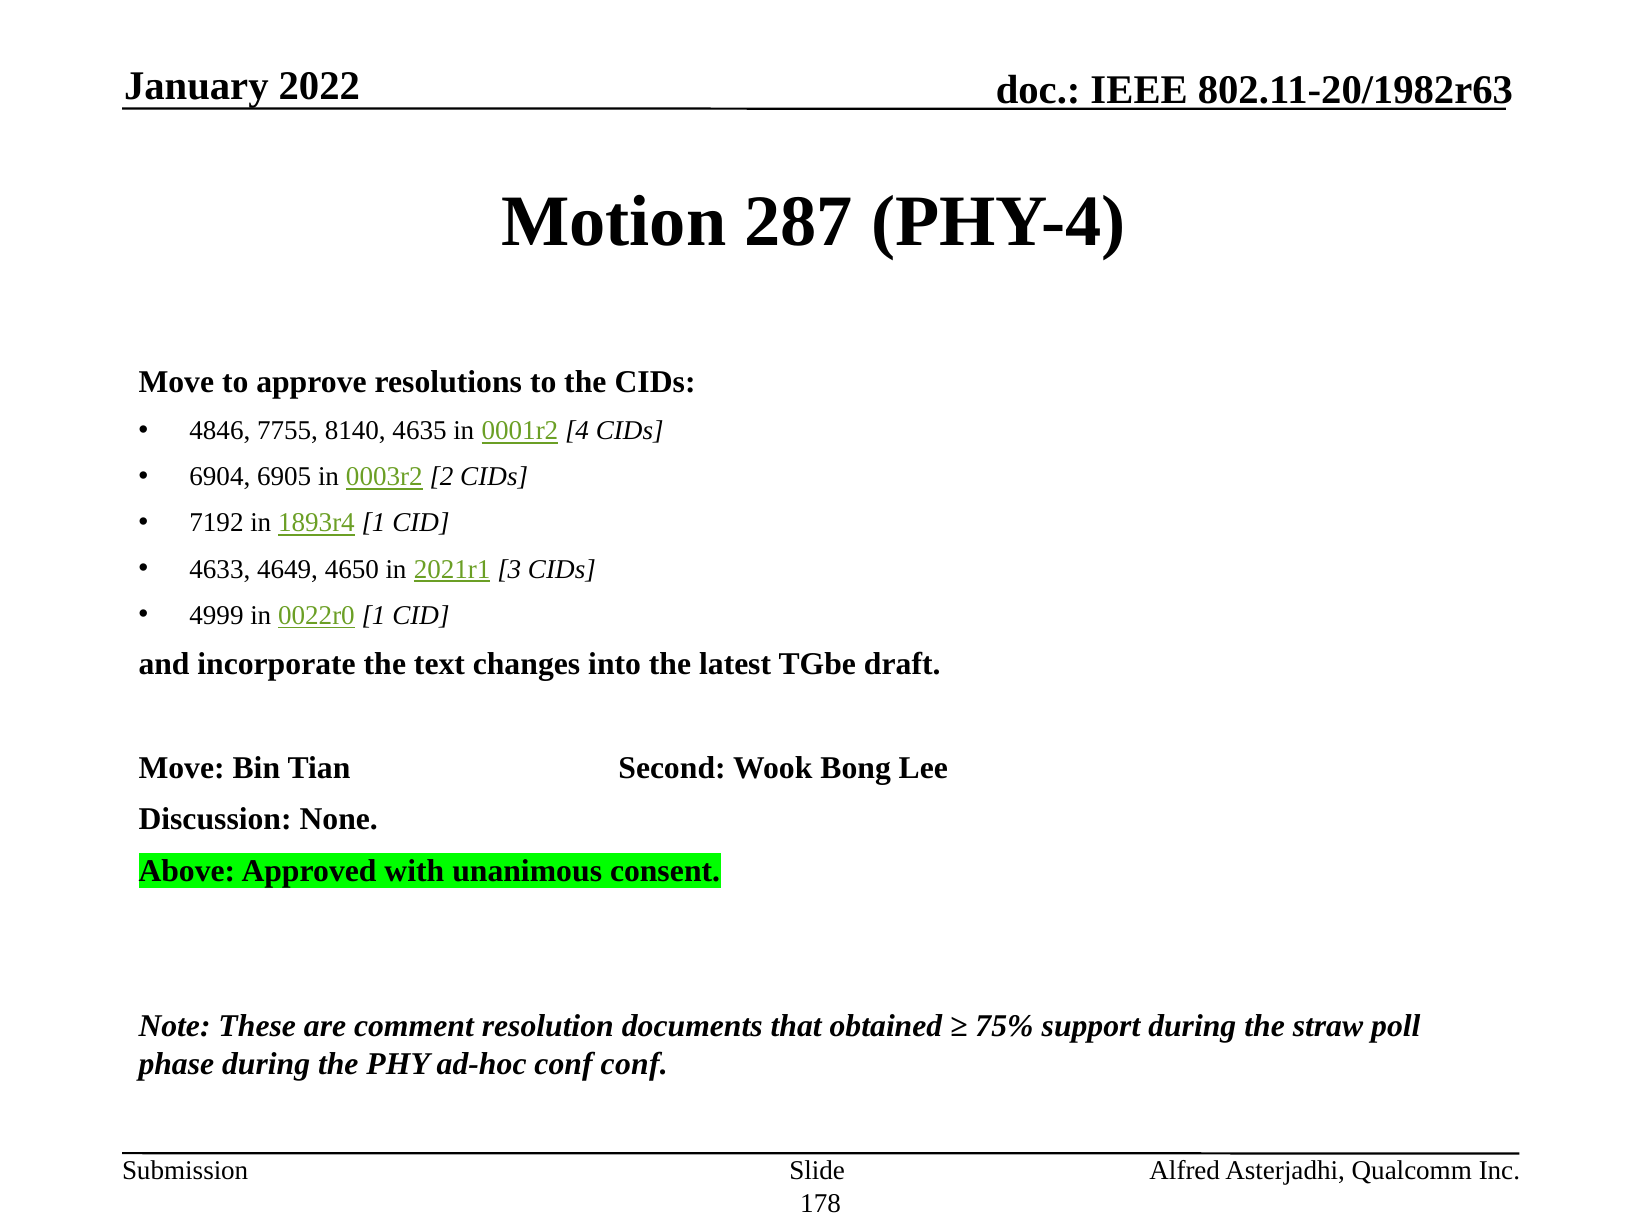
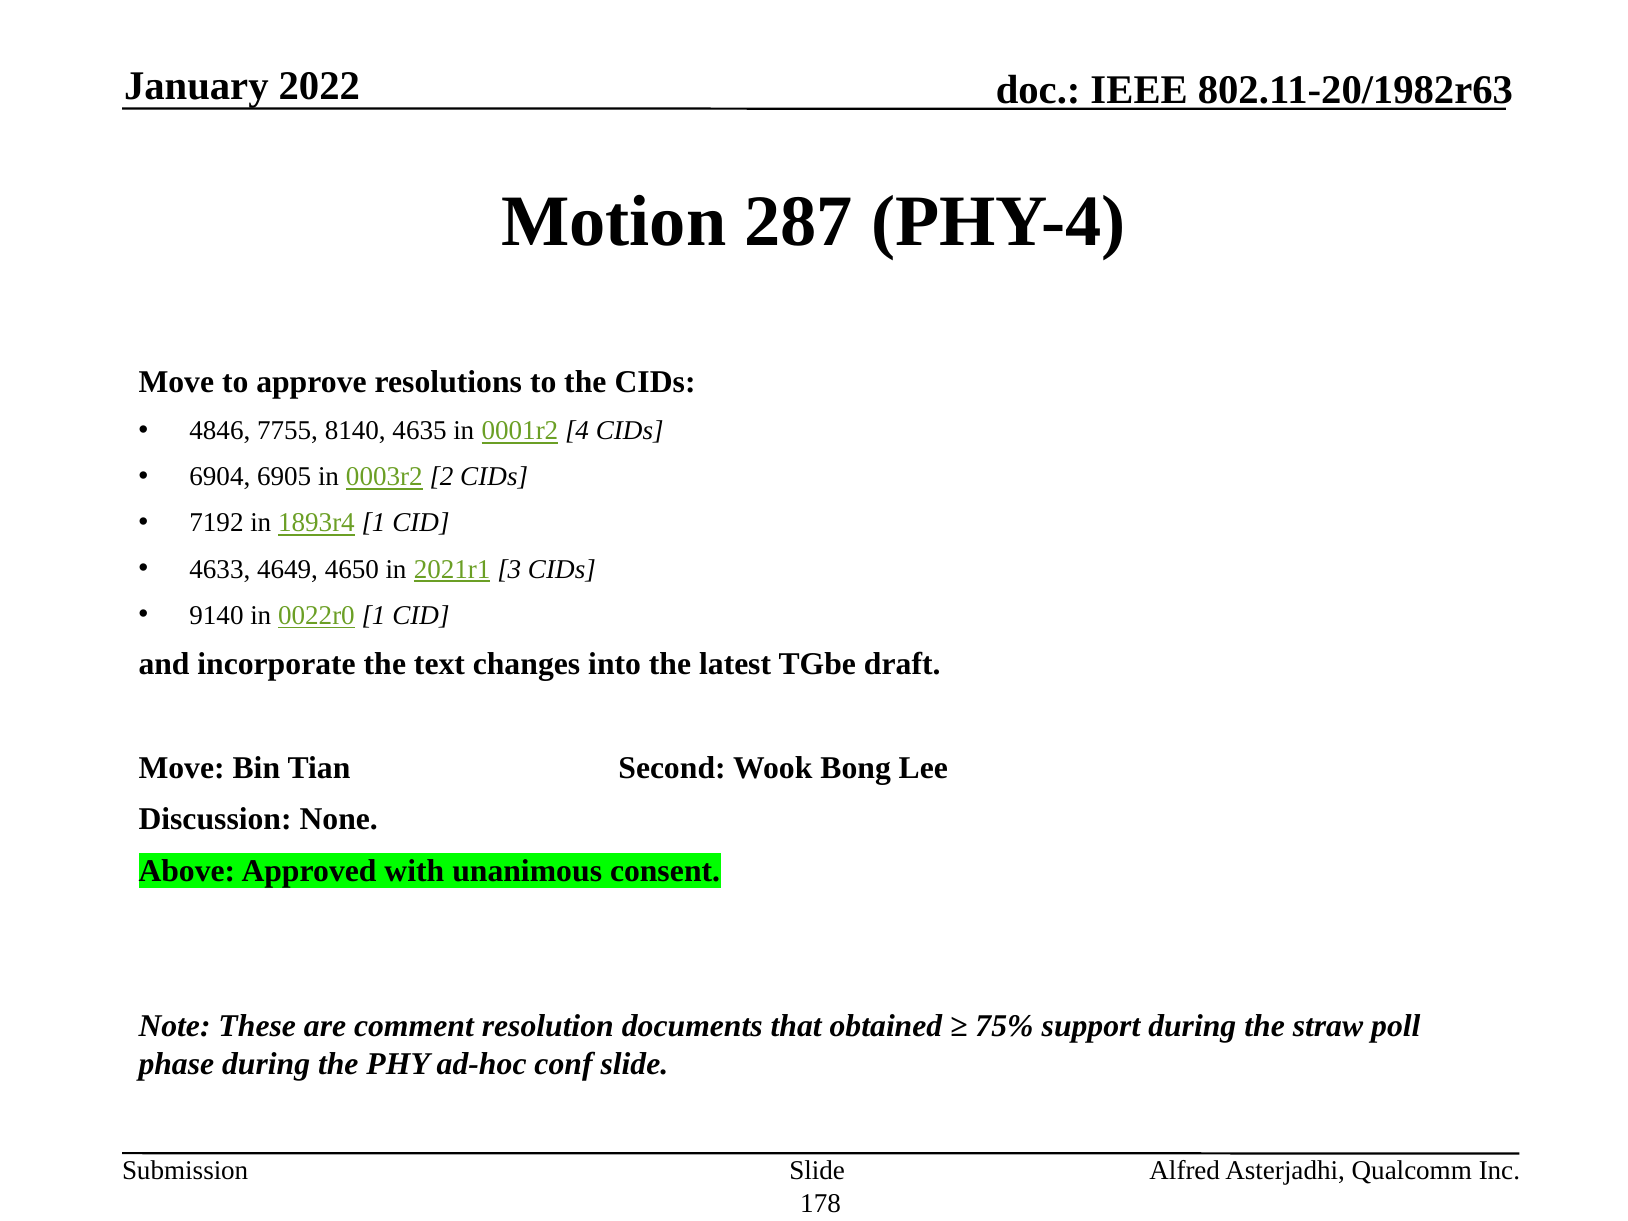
4999: 4999 -> 9140
conf conf: conf -> slide
